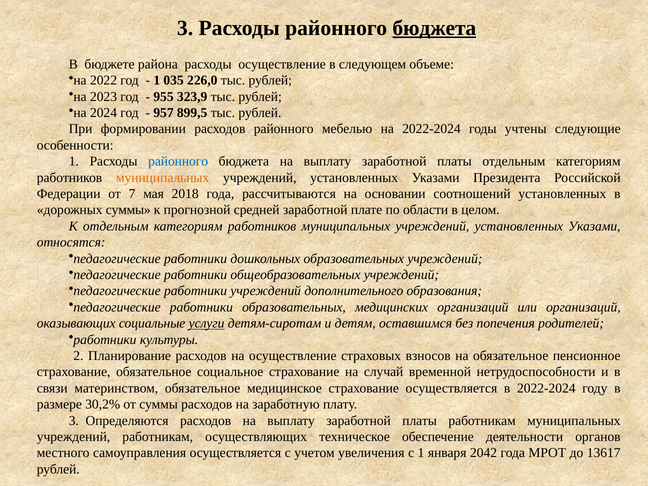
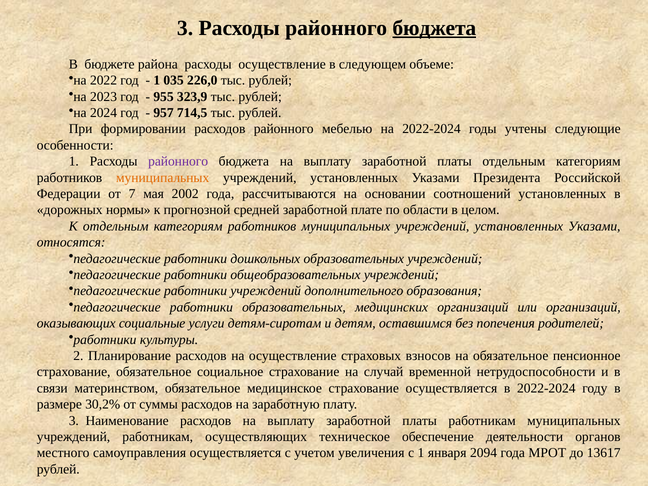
899,5: 899,5 -> 714,5
районного at (178, 161) colour: blue -> purple
2018: 2018 -> 2002
дорожных суммы: суммы -> нормы
услуги underline: present -> none
Определяются: Определяются -> Наименование
2042: 2042 -> 2094
